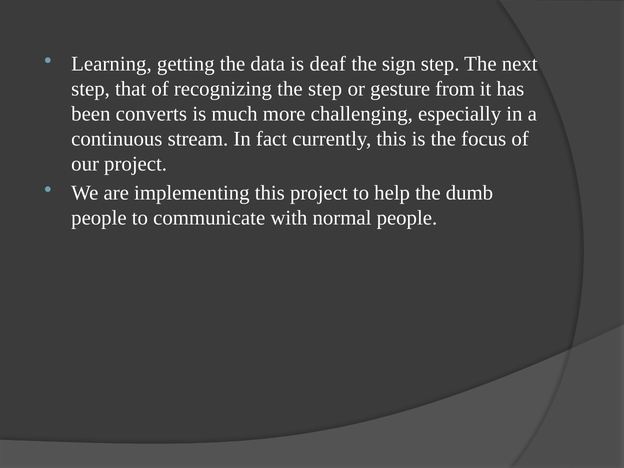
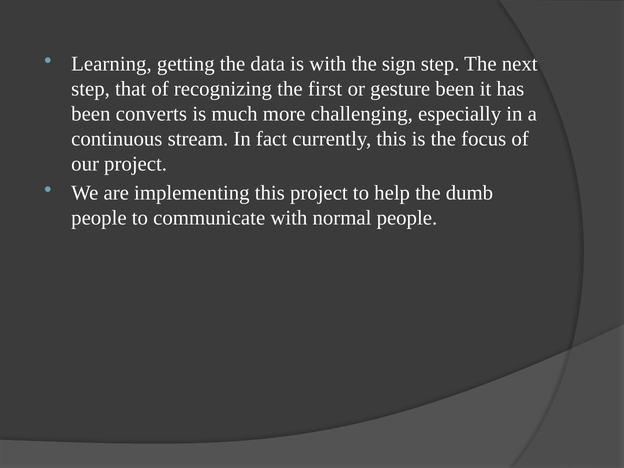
is deaf: deaf -> with
the step: step -> first
gesture from: from -> been
